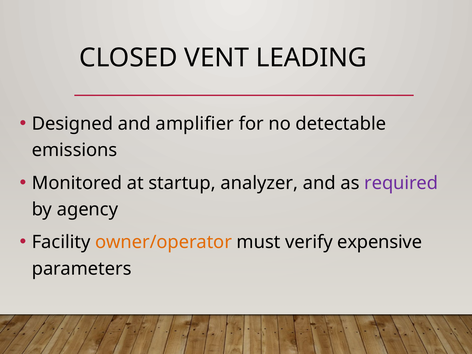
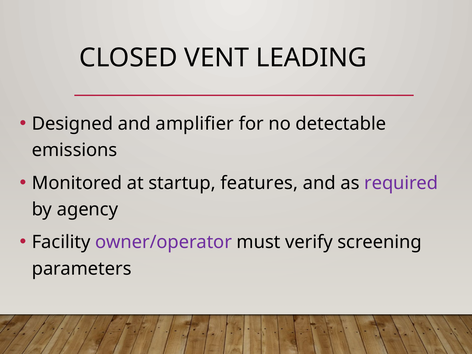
analyzer: analyzer -> features
owner/operator colour: orange -> purple
expensive: expensive -> screening
